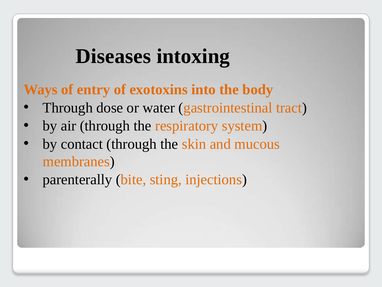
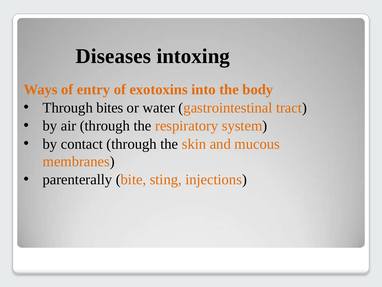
dose: dose -> bites
